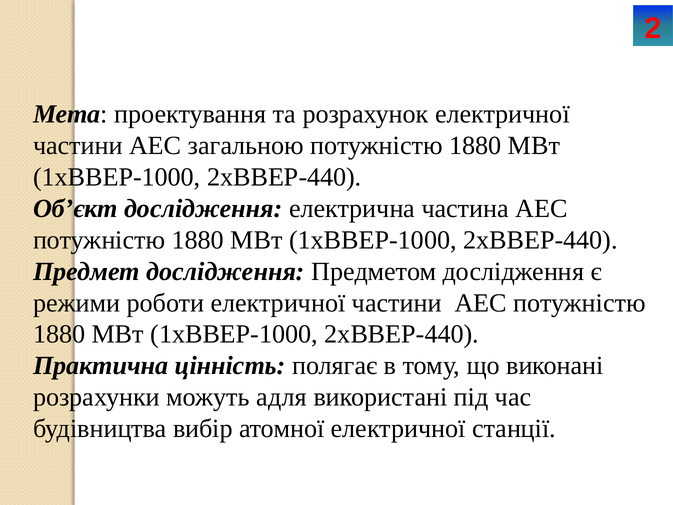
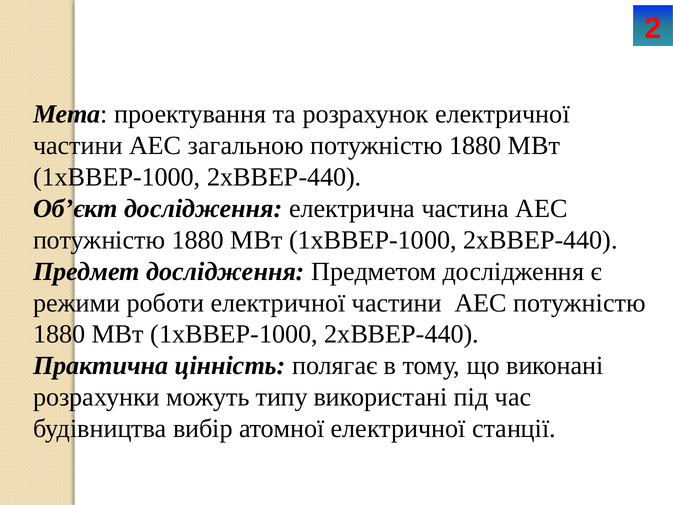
адля: адля -> типу
